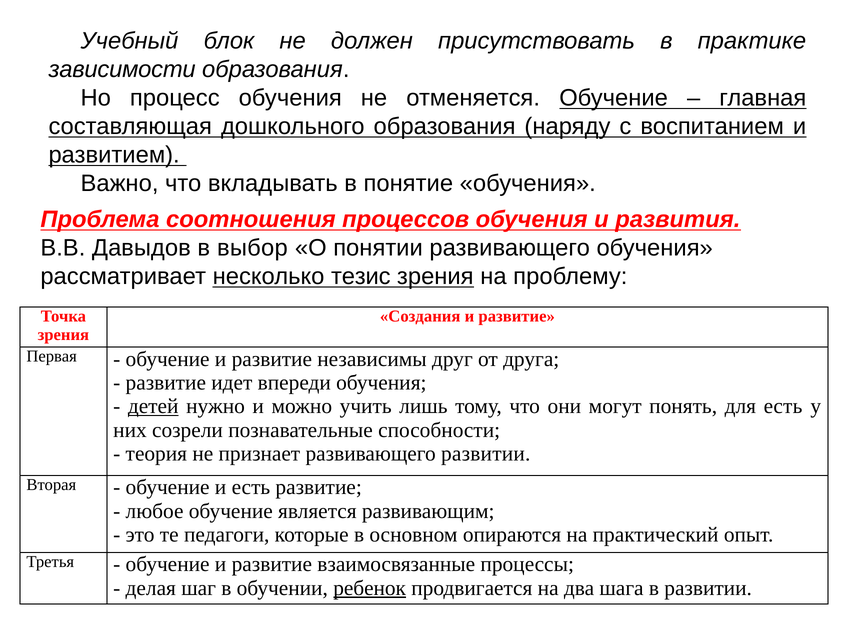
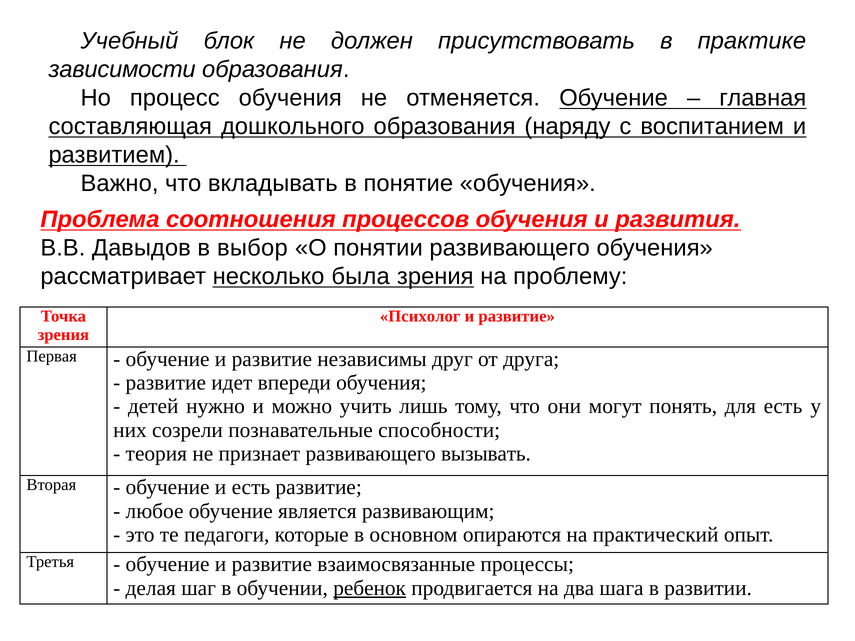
тезис: тезис -> была
Создания: Создания -> Психолог
детей underline: present -> none
развивающего развитии: развитии -> вызывать
